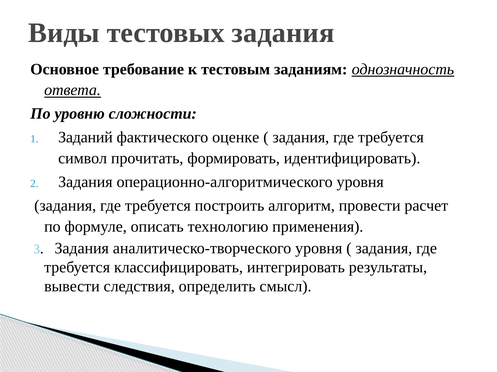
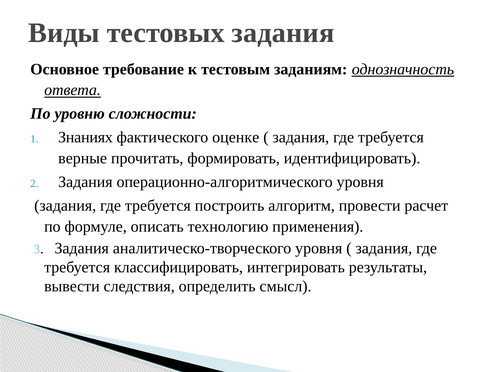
Заданий: Заданий -> Знаниях
символ: символ -> верные
